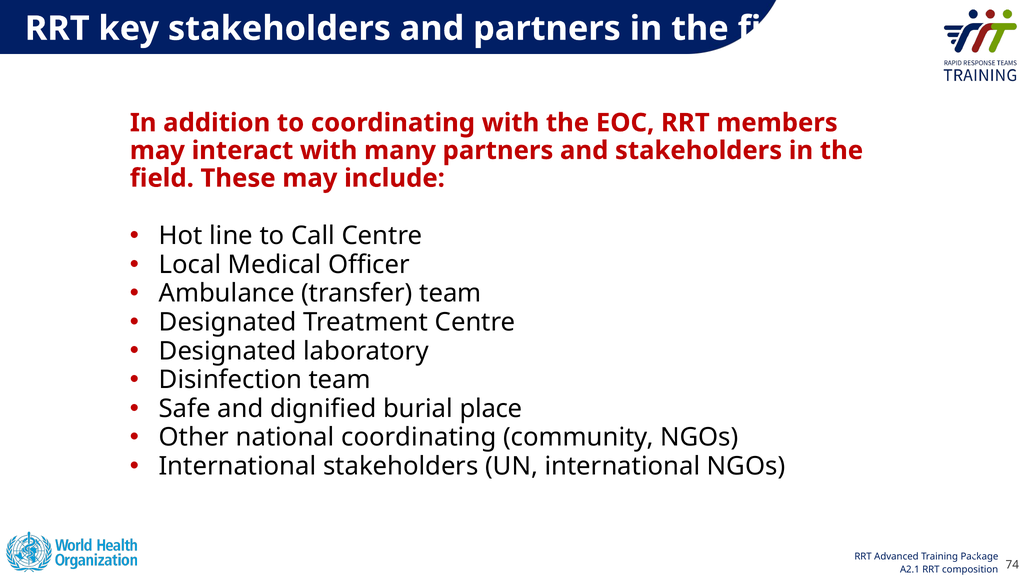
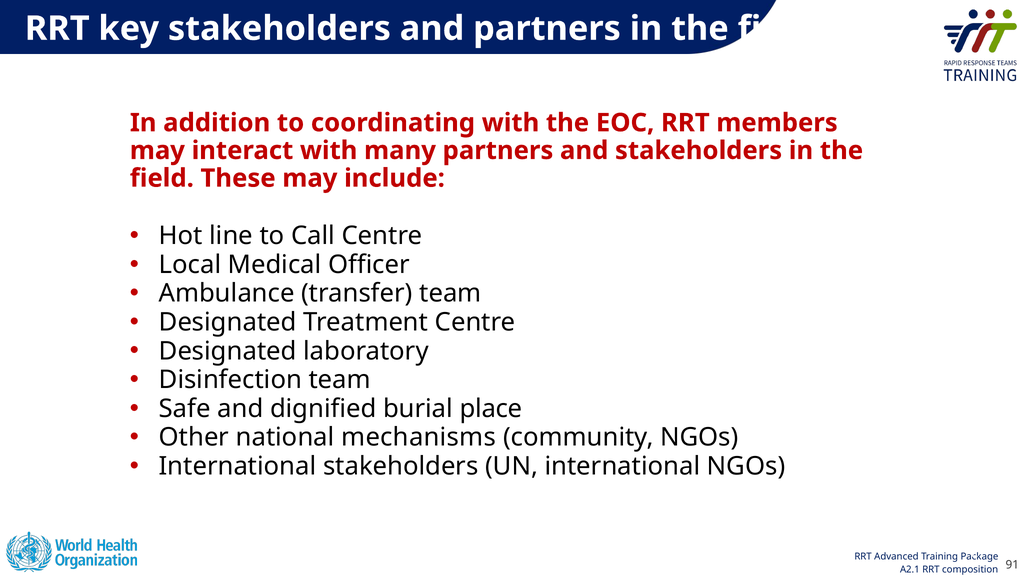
national coordinating: coordinating -> mechanisms
74: 74 -> 91
